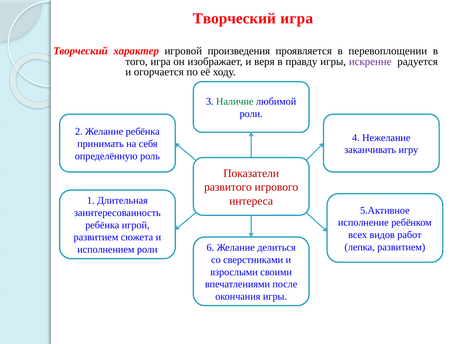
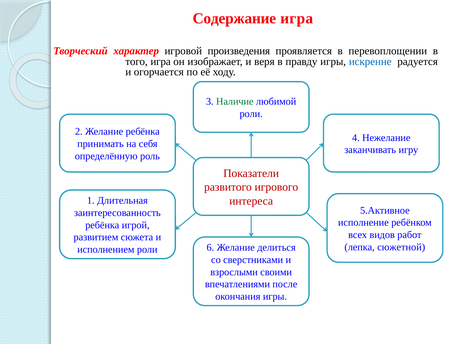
Творческий at (234, 18): Творческий -> Содержание
искренне colour: purple -> blue
лепка развитием: развитием -> сюжетной
